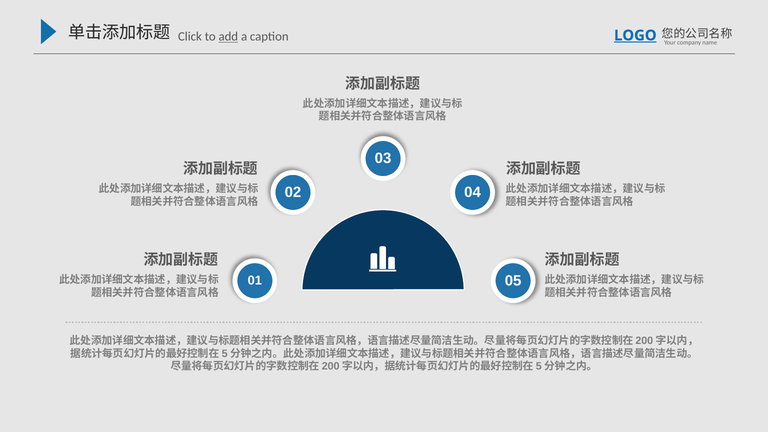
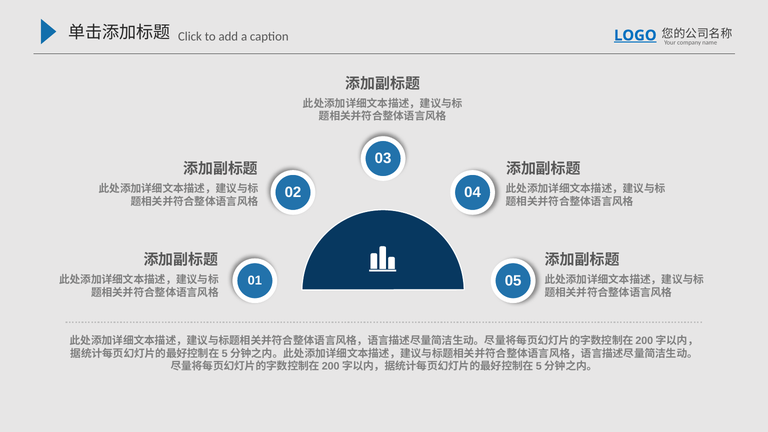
add underline: present -> none
